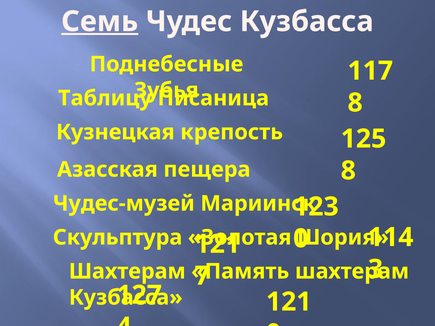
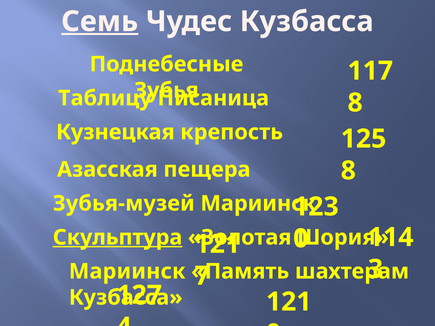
Чудес-музей: Чудес-музей -> Зубья-музей
Скульптура underline: none -> present
Шахтерам at (127, 272): Шахтерам -> Мариинск
